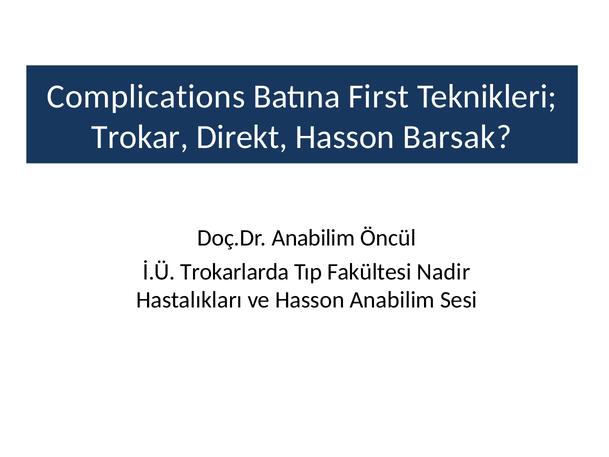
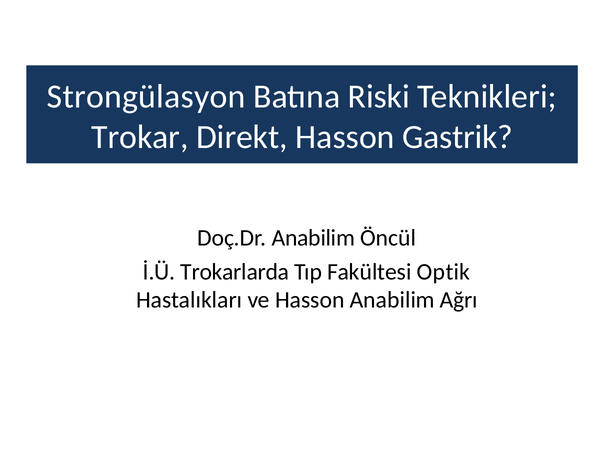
Complications: Complications -> Strongülasyon
First: First -> Riski
Barsak: Barsak -> Gastrik
Nadir: Nadir -> Optik
Sesi: Sesi -> Ağrı
